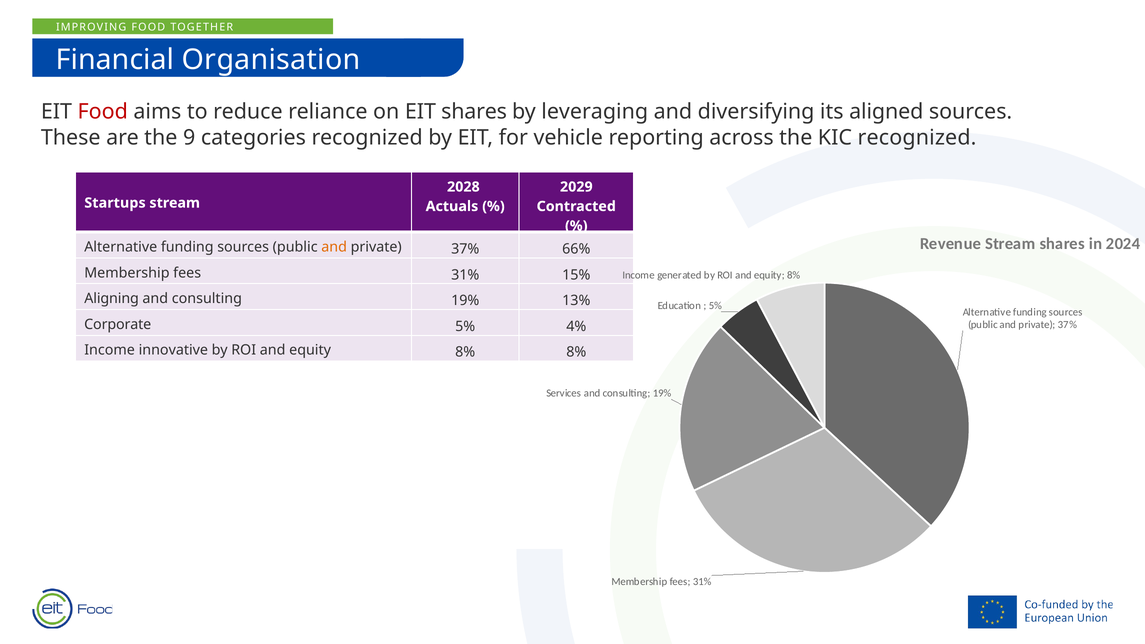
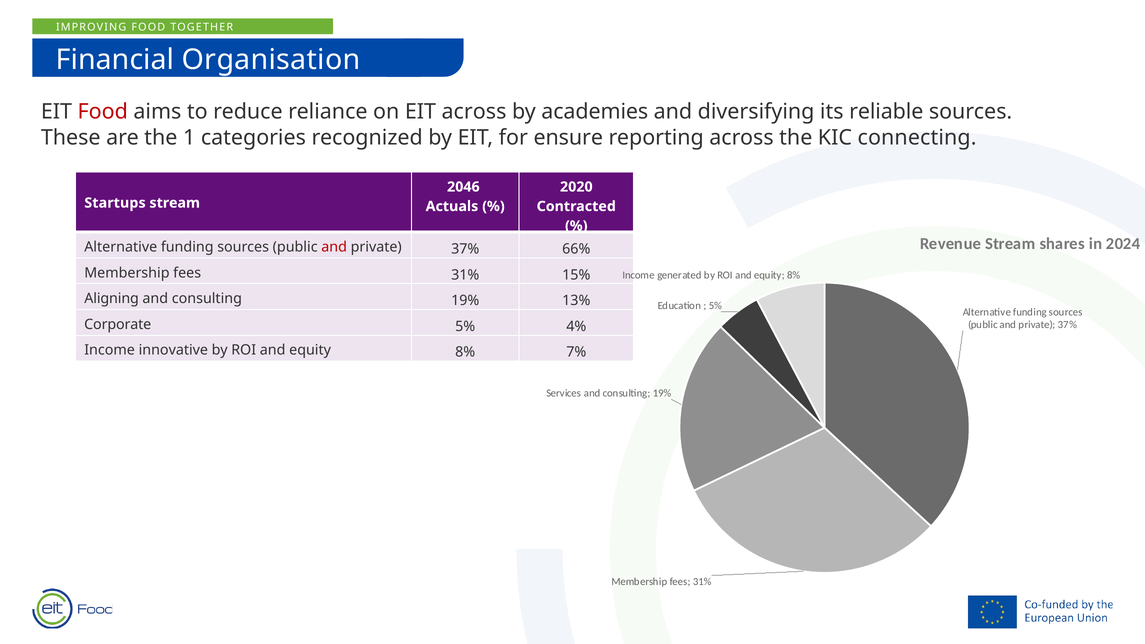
EIT shares: shares -> across
leveraging: leveraging -> academies
aligned: aligned -> reliable
9: 9 -> 1
vehicle: vehicle -> ensure
KIC recognized: recognized -> connecting
2028: 2028 -> 2046
2029: 2029 -> 2020
and at (334, 247) colour: orange -> red
8% 8%: 8% -> 7%
